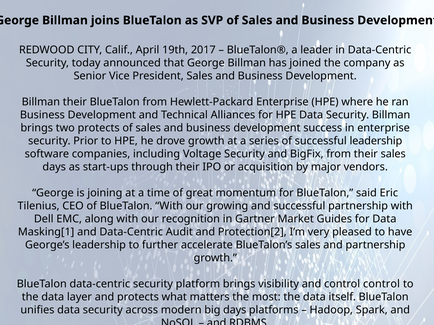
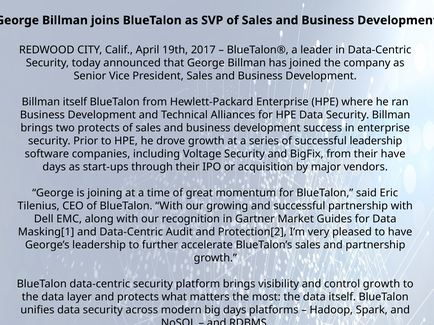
Billman their: their -> itself
their sales: sales -> have
control control: control -> growth
